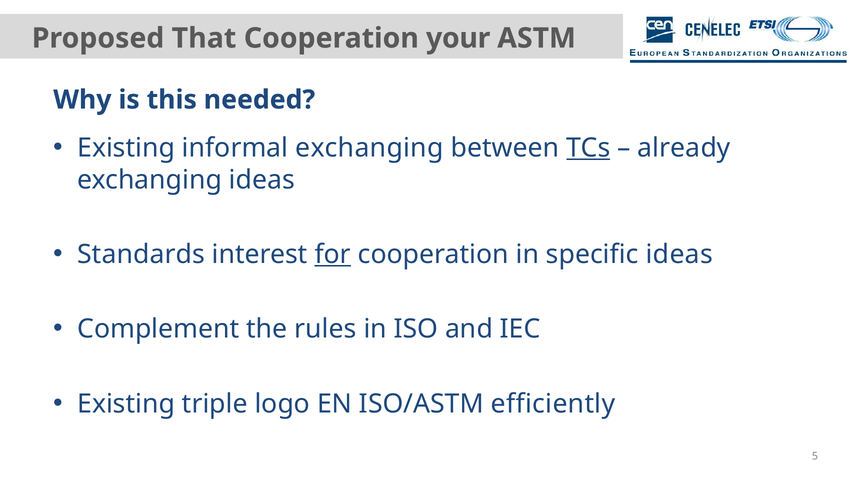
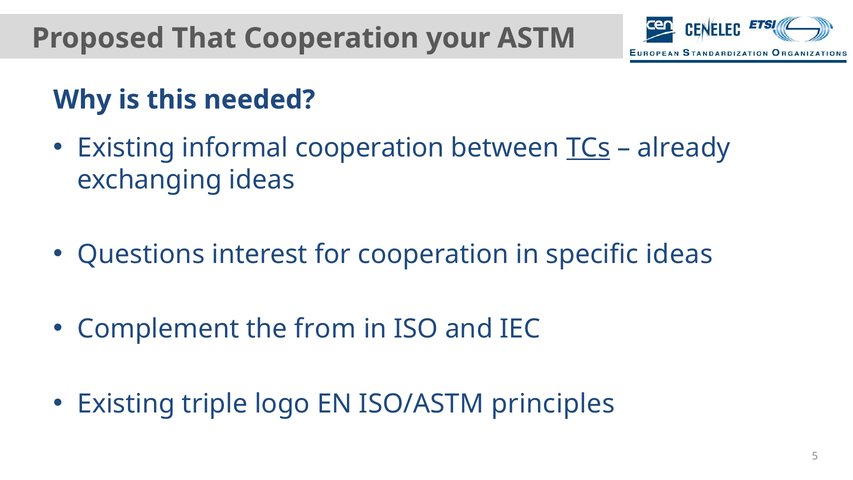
informal exchanging: exchanging -> cooperation
Standards: Standards -> Questions
for underline: present -> none
rules: rules -> from
efficiently: efficiently -> principles
